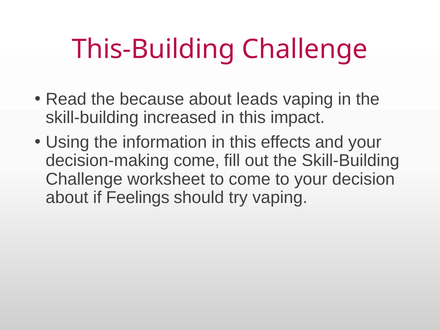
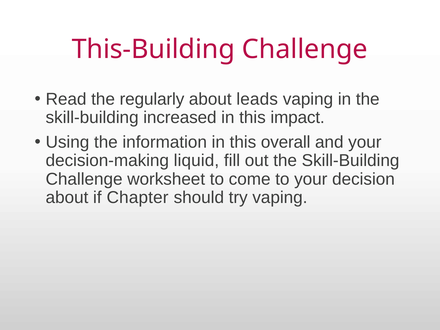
because: because -> regularly
effects: effects -> overall
decision-making come: come -> liquid
Feelings: Feelings -> Chapter
